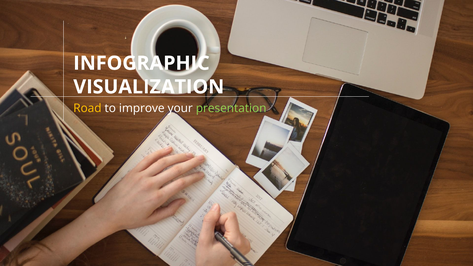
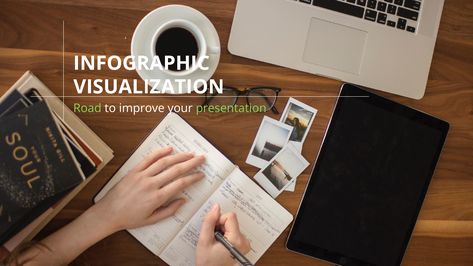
Road colour: yellow -> light green
